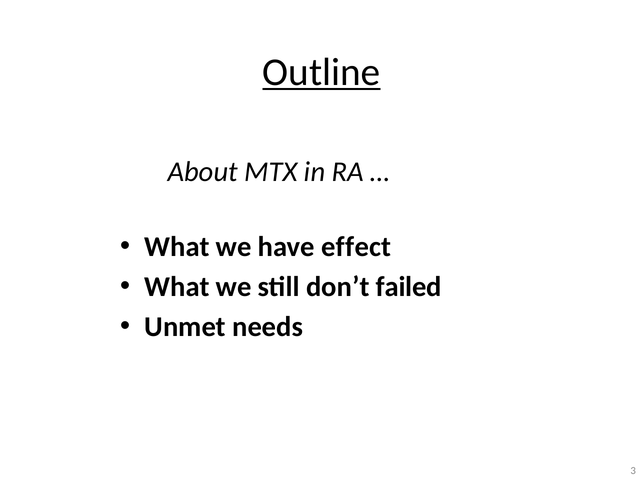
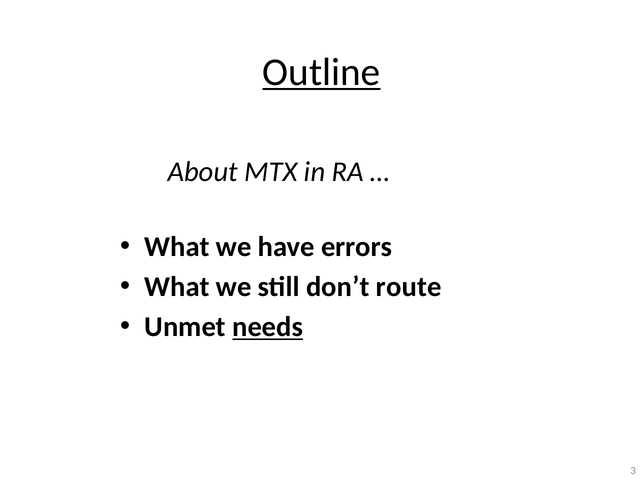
effect: effect -> errors
failed: failed -> route
needs underline: none -> present
